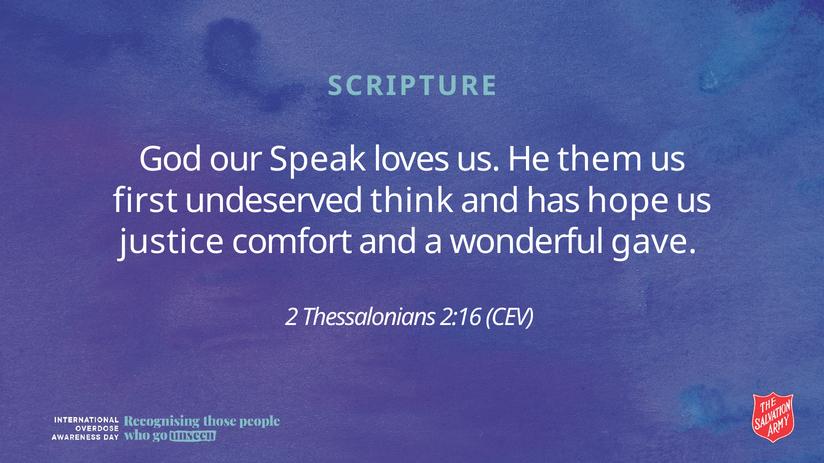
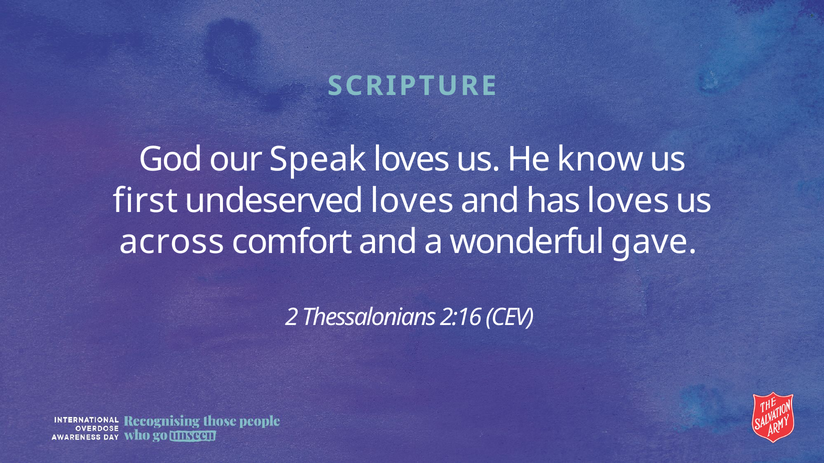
them: them -> know
undeserved think: think -> loves
has hope: hope -> loves
justice: justice -> across
